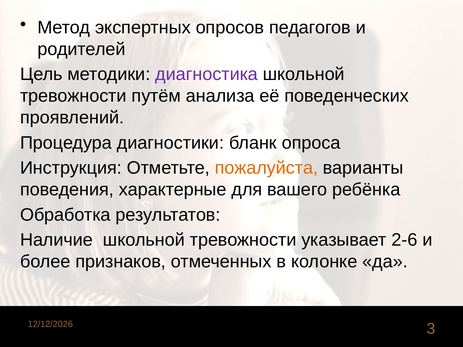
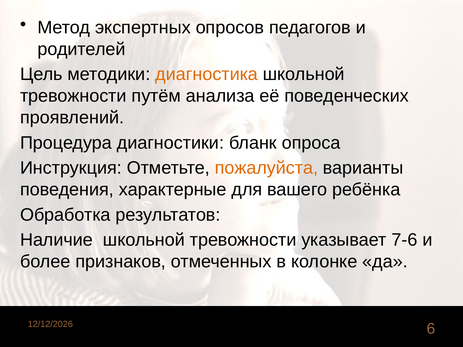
диагностика colour: purple -> orange
2-6: 2-6 -> 7-6
3: 3 -> 6
